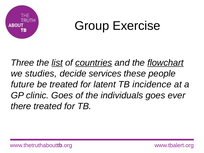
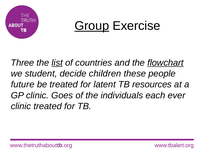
Group underline: none -> present
countries underline: present -> none
studies: studies -> student
services: services -> children
incidence: incidence -> resources
individuals goes: goes -> each
there at (21, 106): there -> clinic
